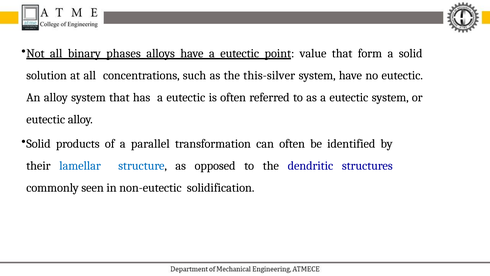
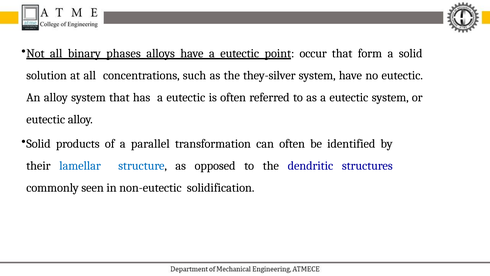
value: value -> occur
this-silver: this-silver -> they-silver
